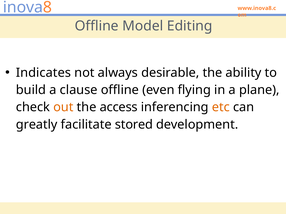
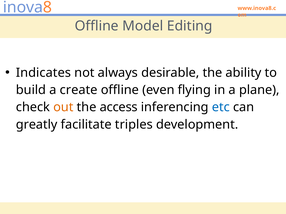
clause: clause -> create
etc colour: orange -> blue
stored: stored -> triples
